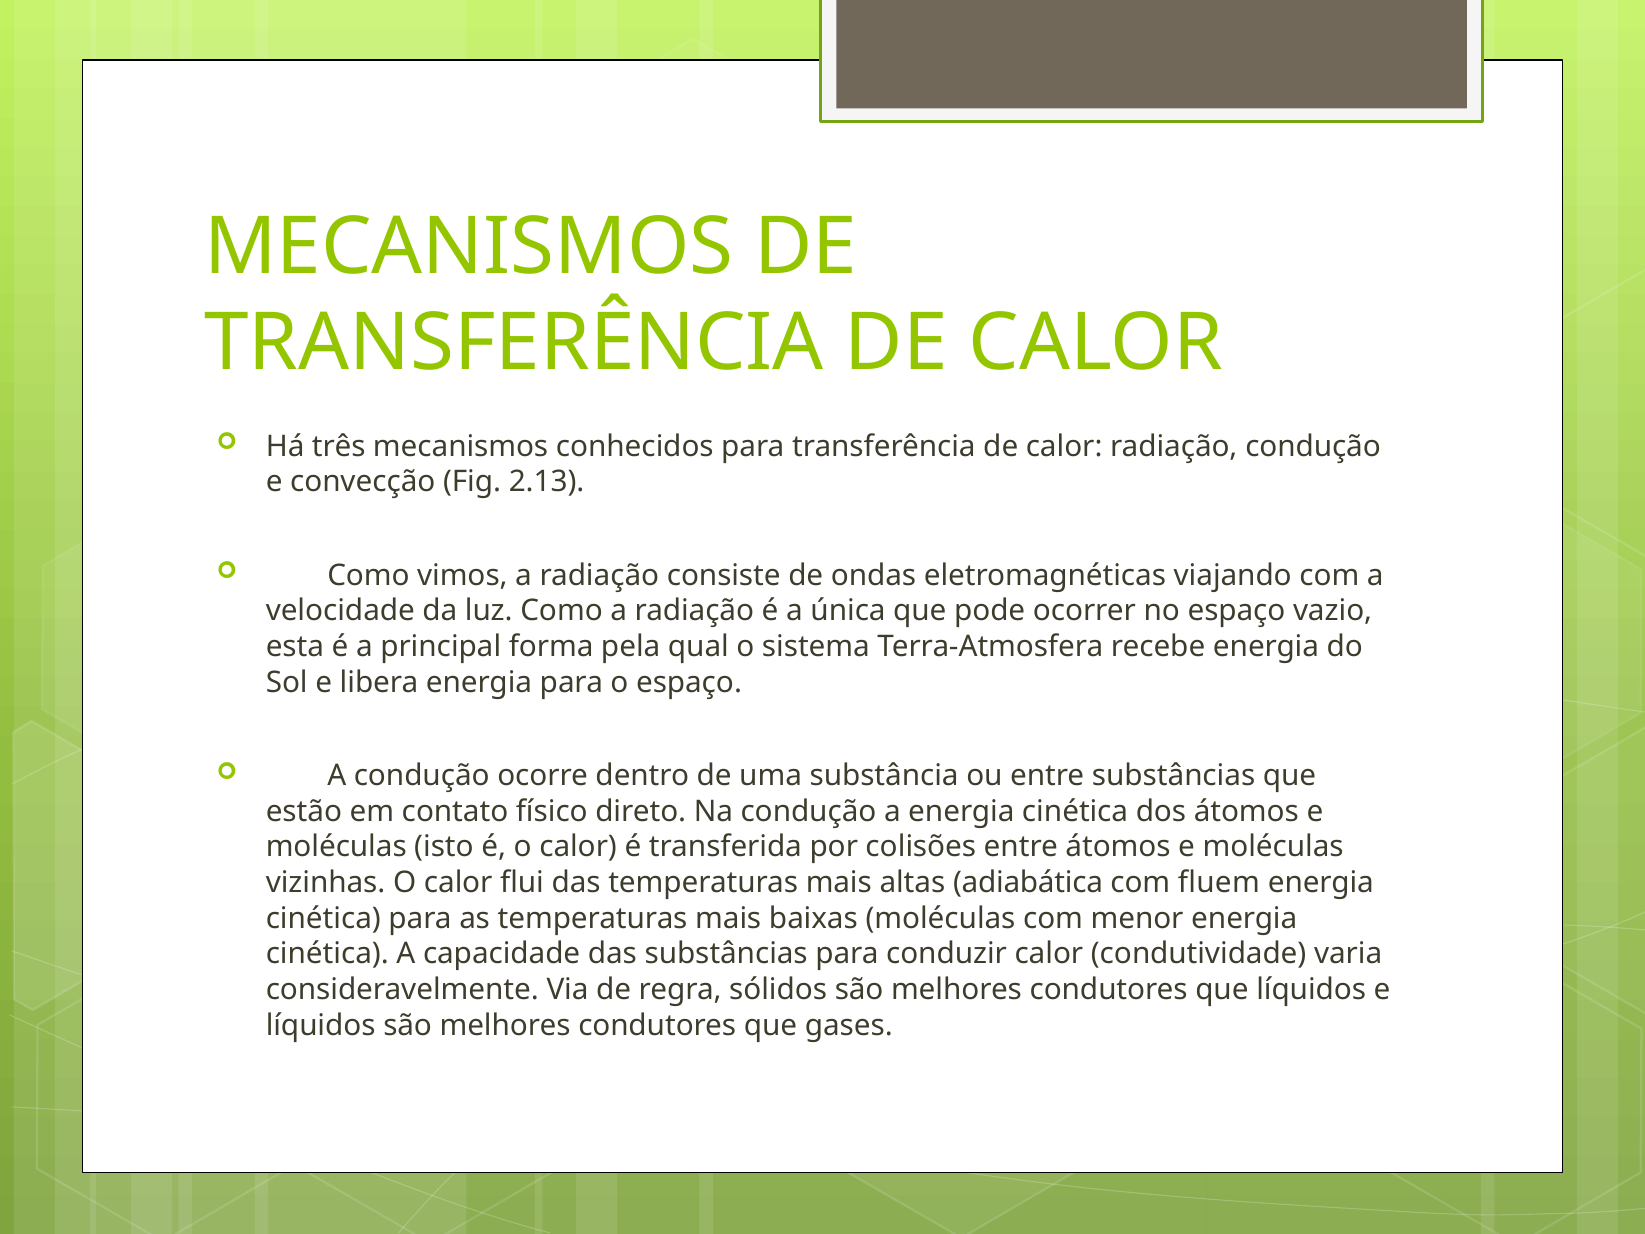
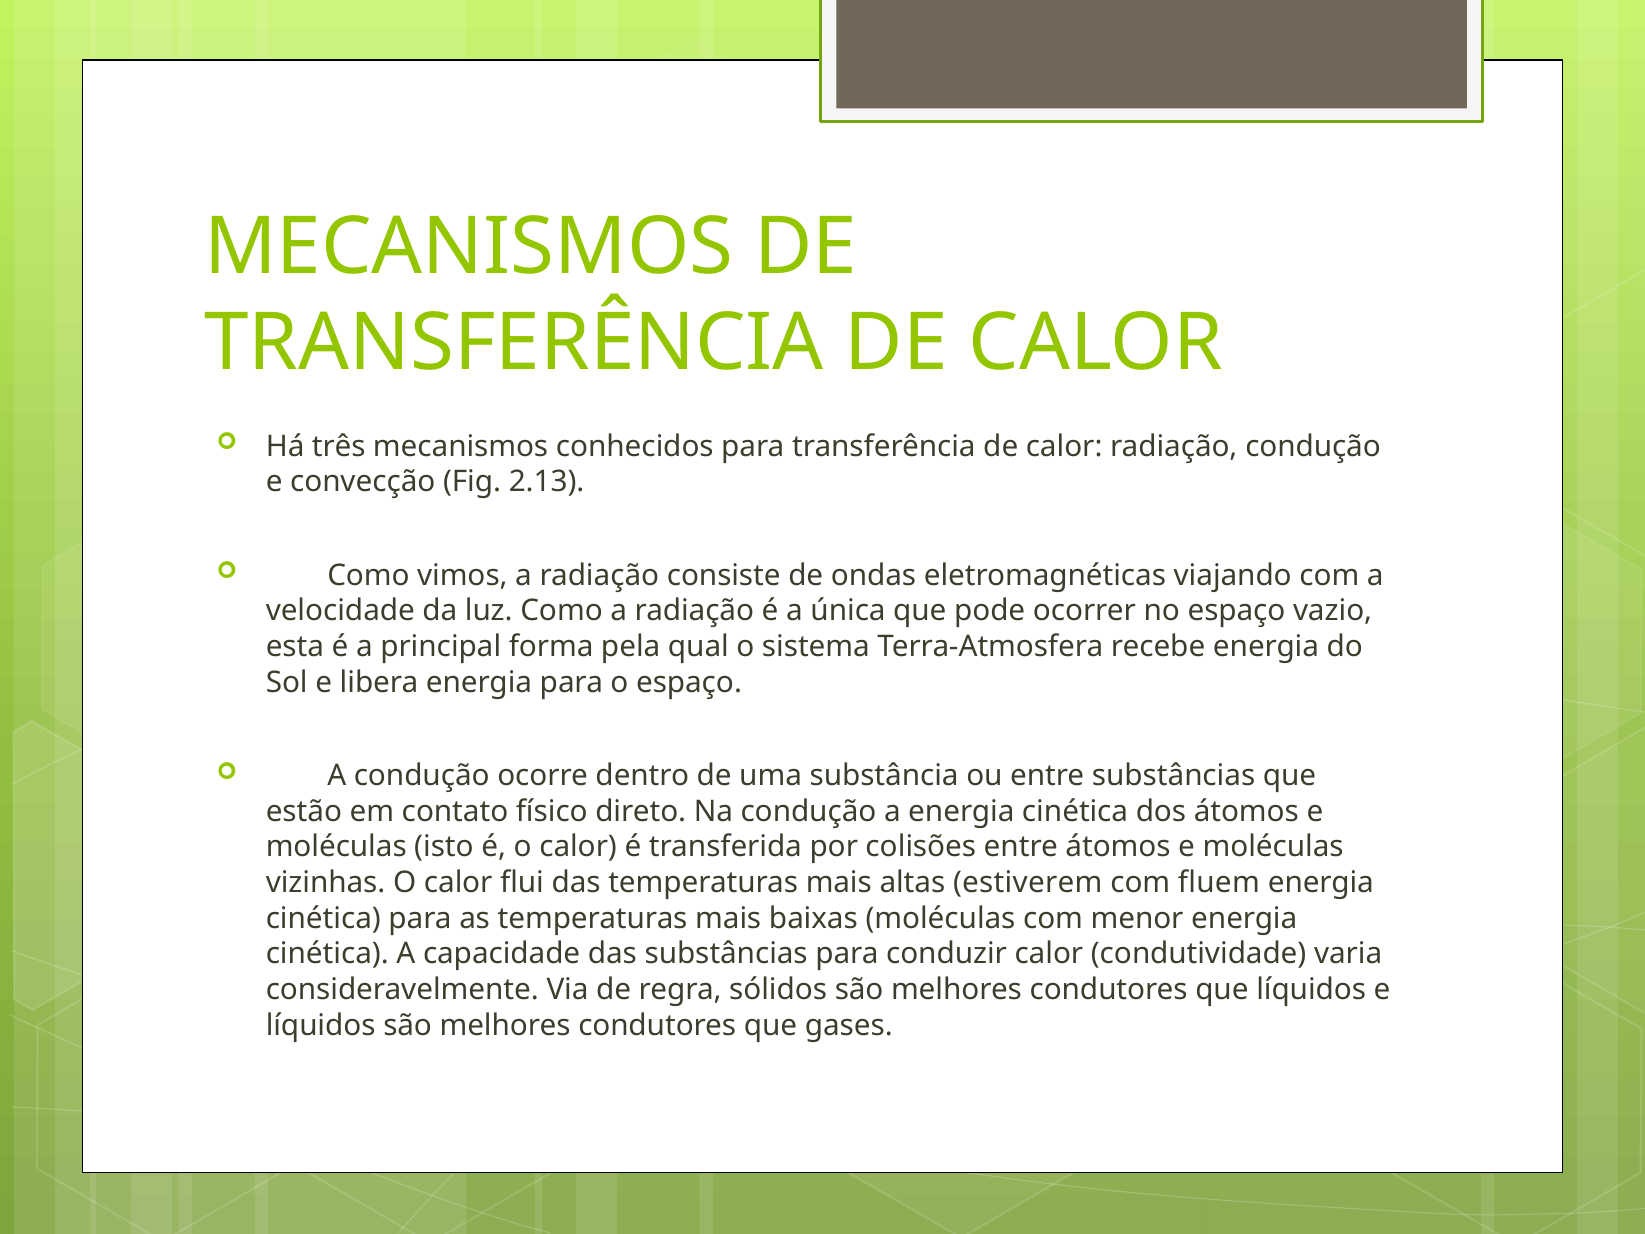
adiabática: adiabática -> estiverem
